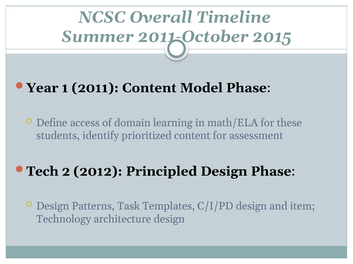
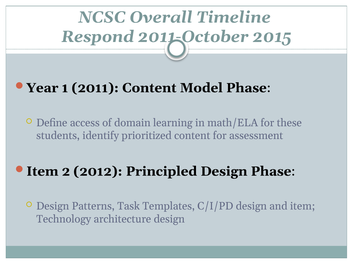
Summer: Summer -> Respond
Tech at (42, 172): Tech -> Item
